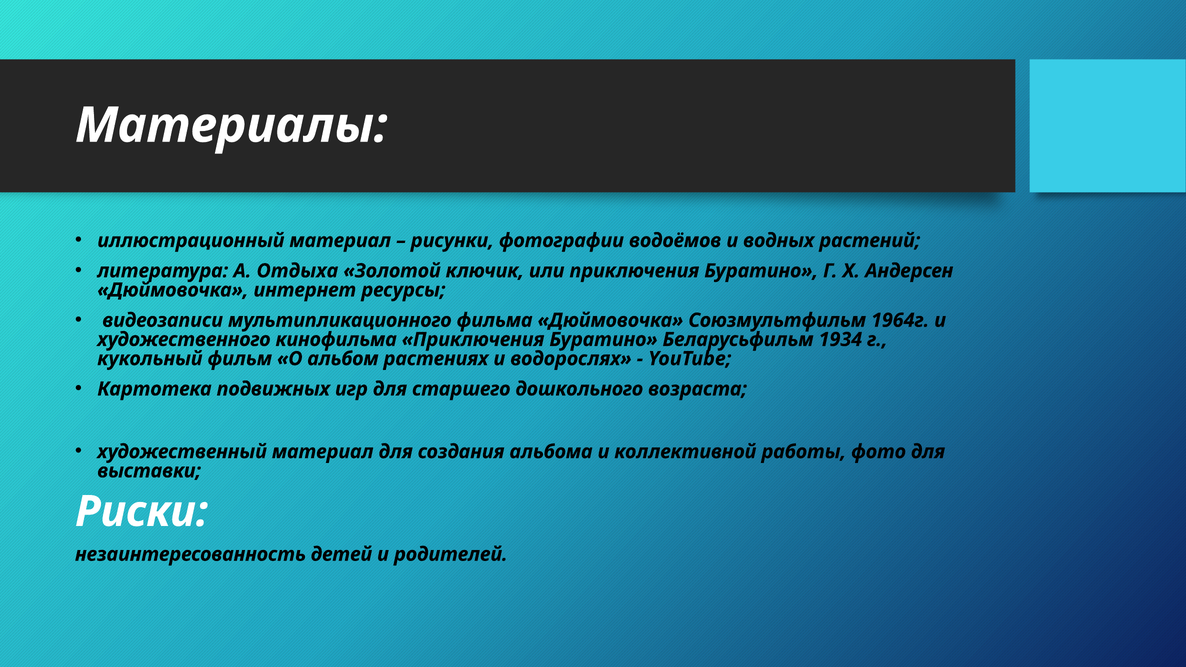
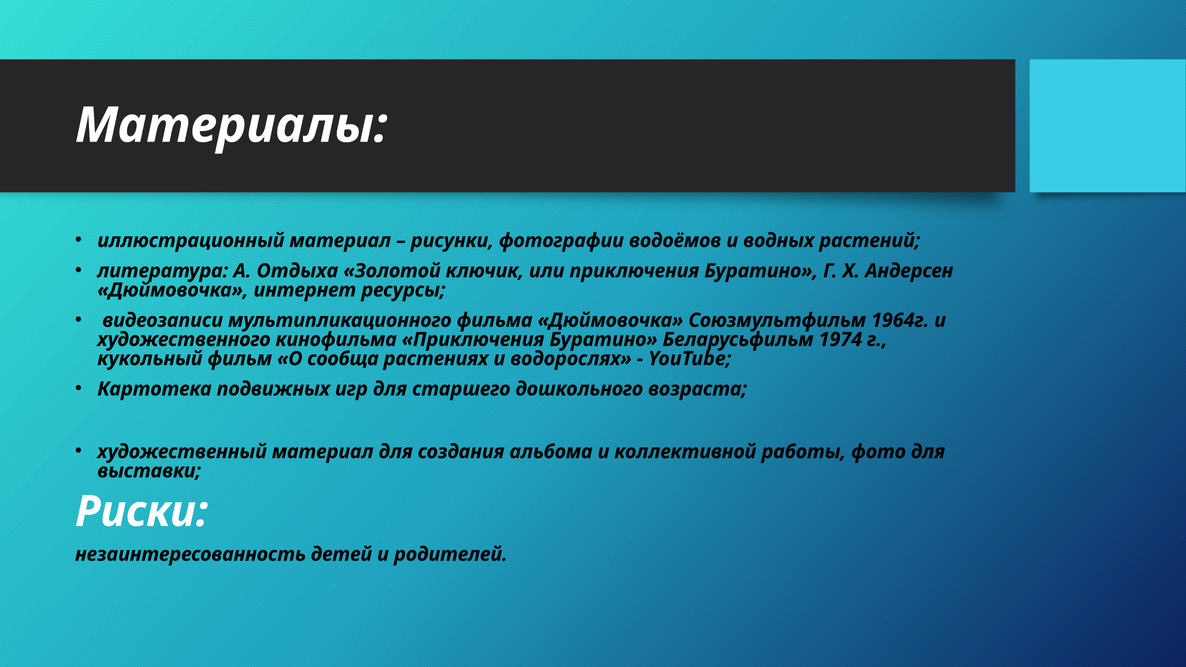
1934: 1934 -> 1974
альбом: альбом -> сообща
